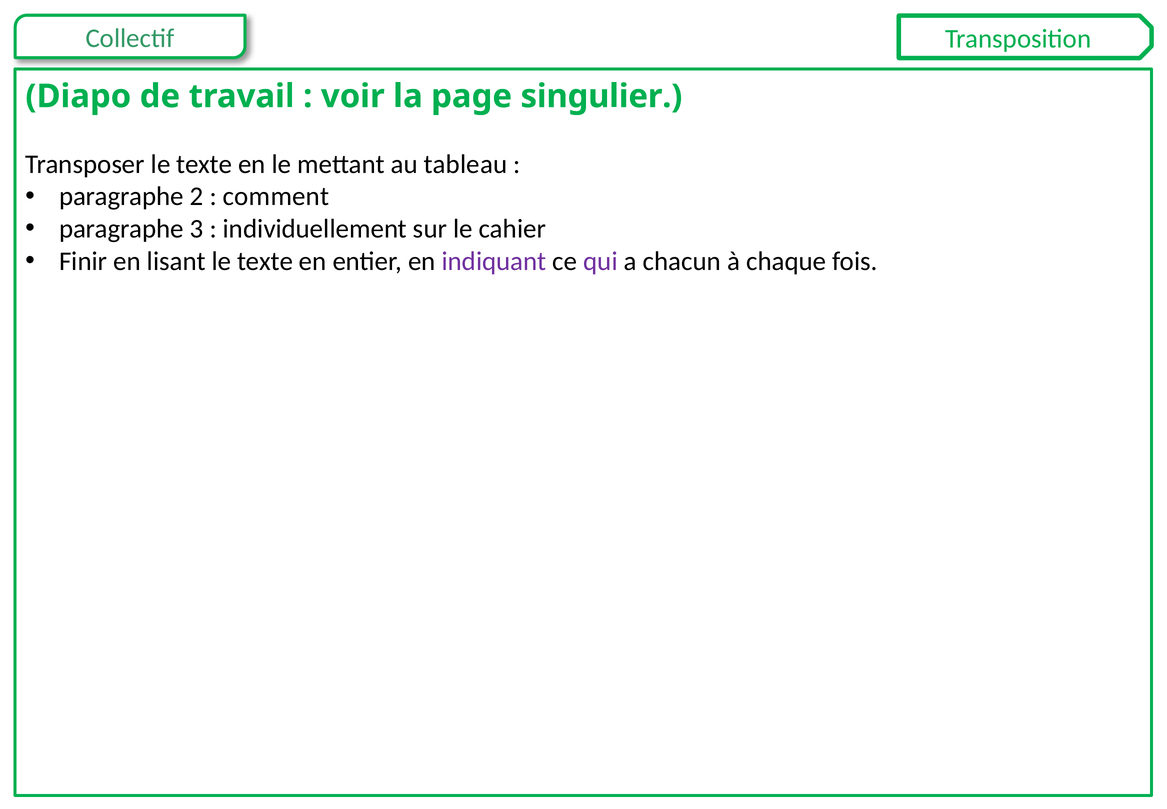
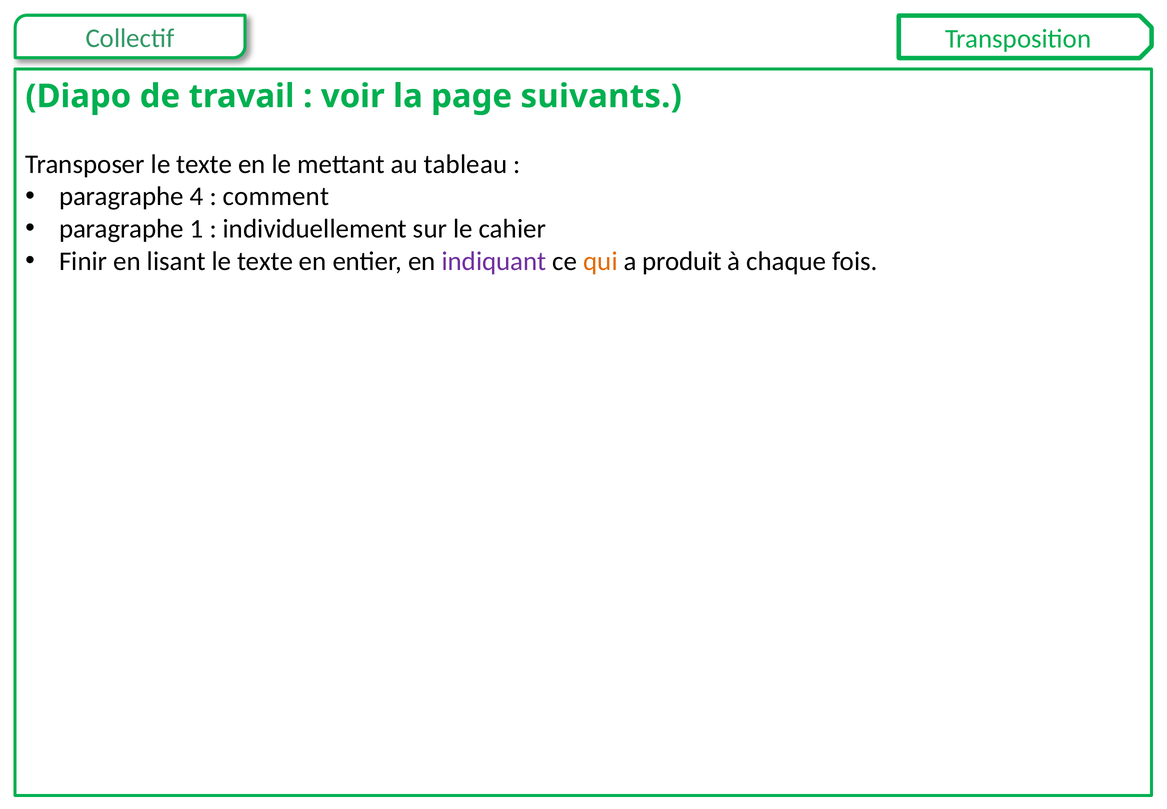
singulier: singulier -> suivants
2: 2 -> 4
3: 3 -> 1
qui colour: purple -> orange
chacun: chacun -> produit
